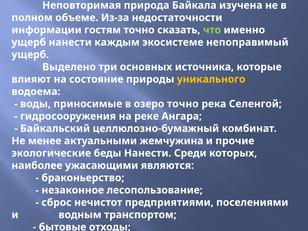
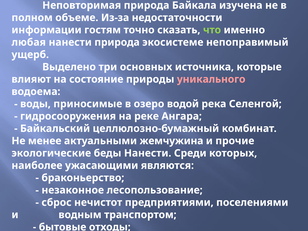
ущерб at (29, 42): ущерб -> любая
нанести каждым: каждым -> природа
уникального colour: yellow -> pink
озеро точно: точно -> водой
